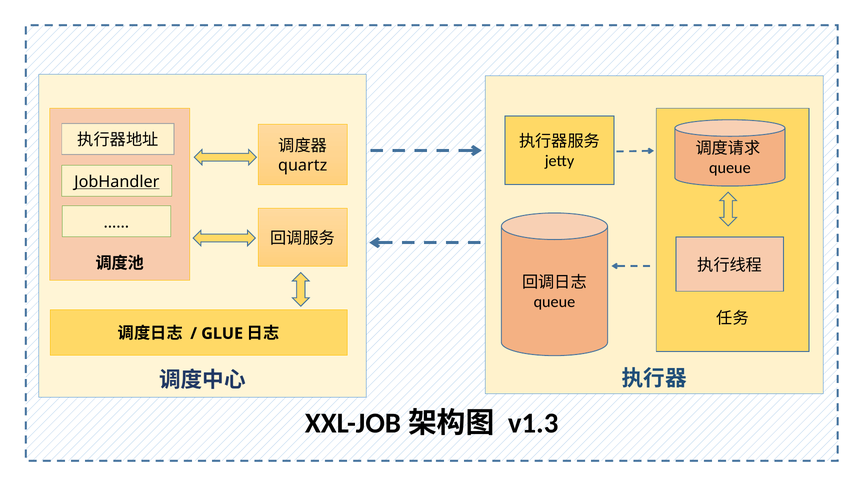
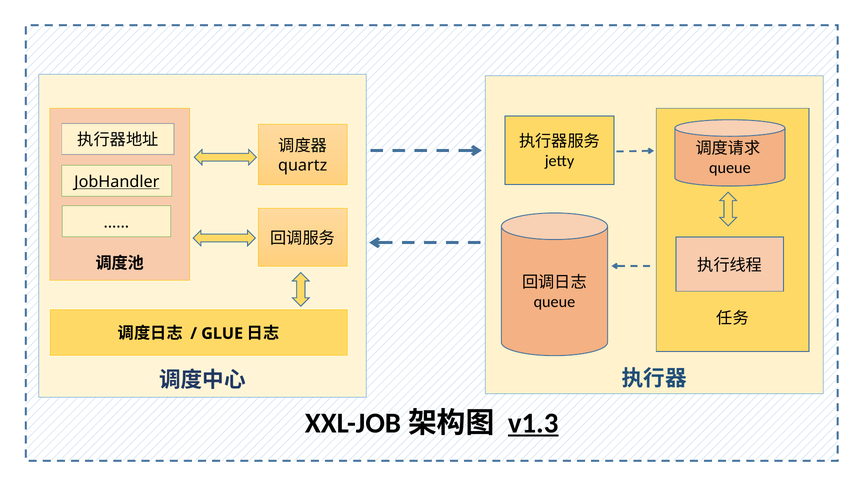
v1.3 underline: none -> present
